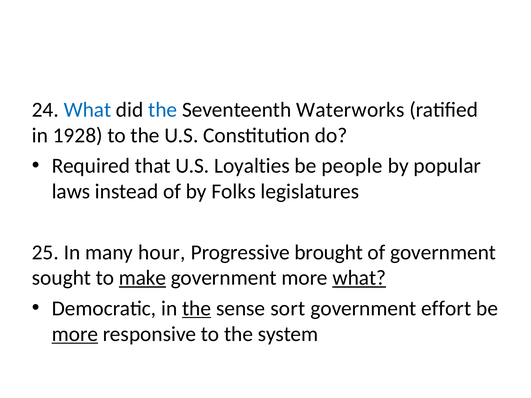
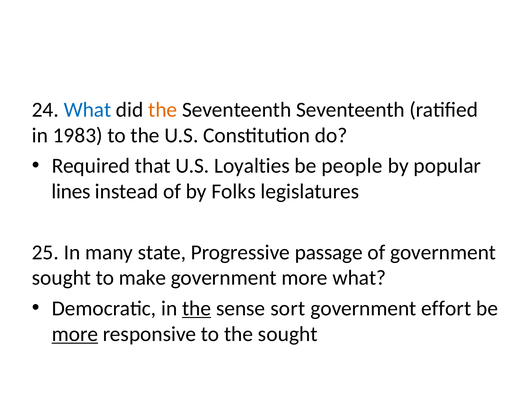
the at (163, 110) colour: blue -> orange
Seventeenth Waterworks: Waterworks -> Seventeenth
1928: 1928 -> 1983
laws: laws -> lines
hour: hour -> state
brought: brought -> passage
make underline: present -> none
what at (359, 278) underline: present -> none
the system: system -> sought
